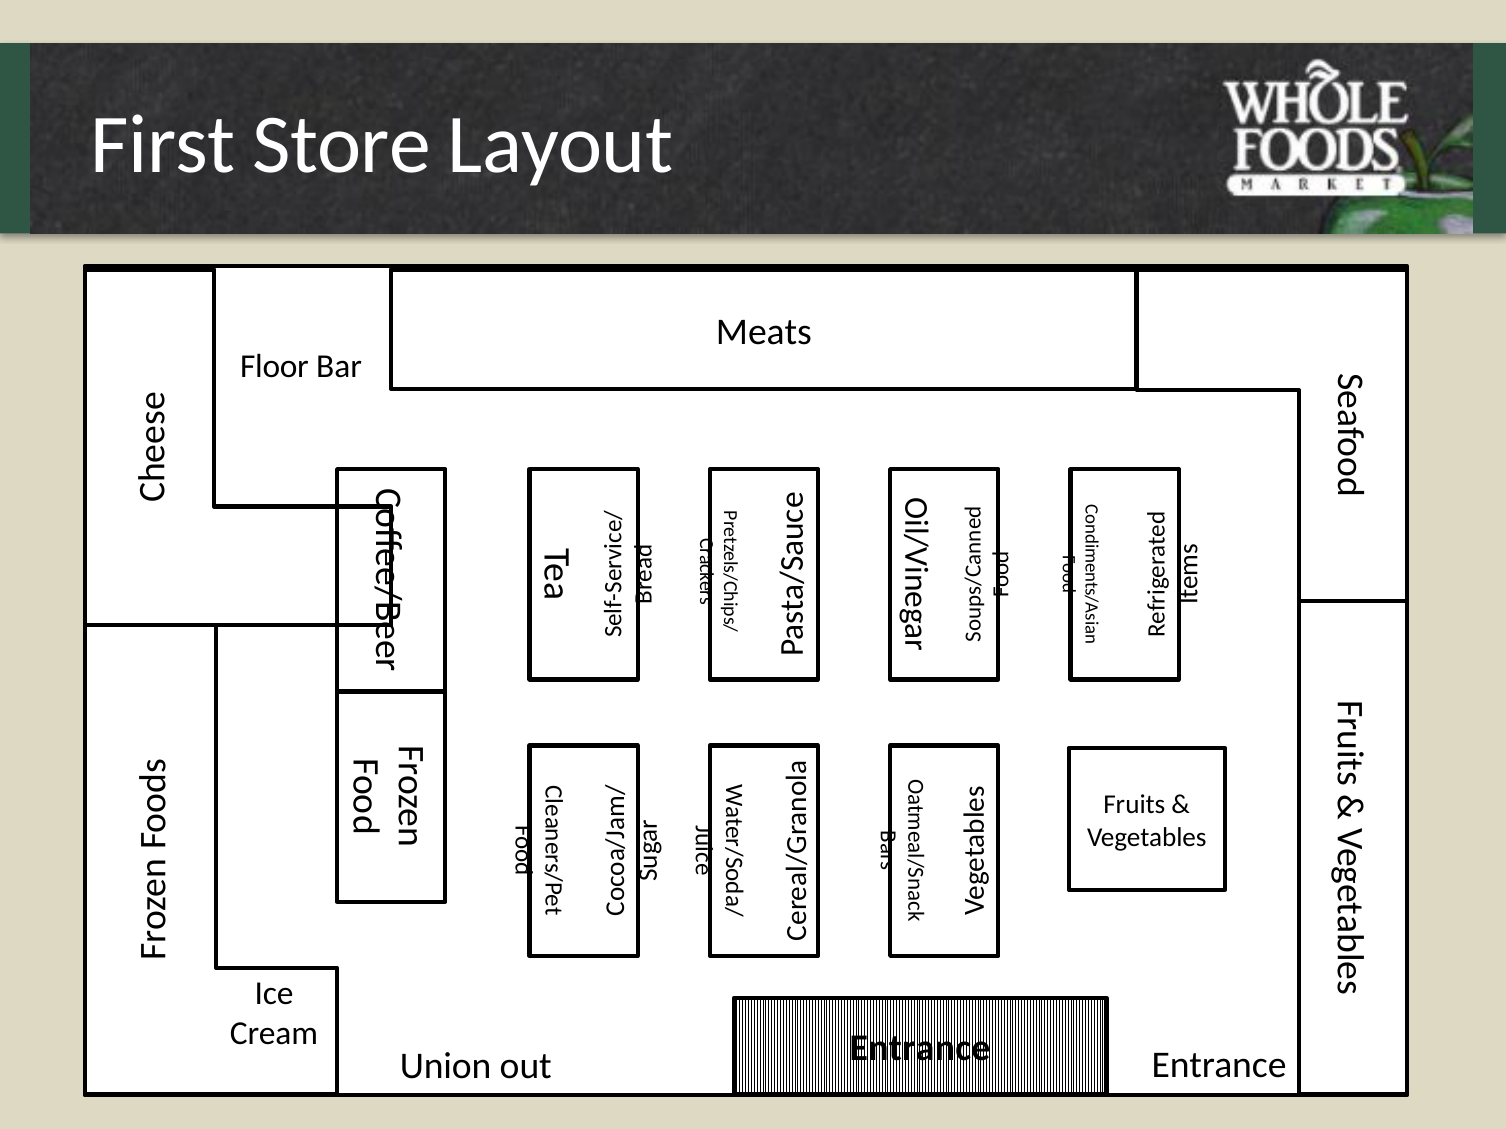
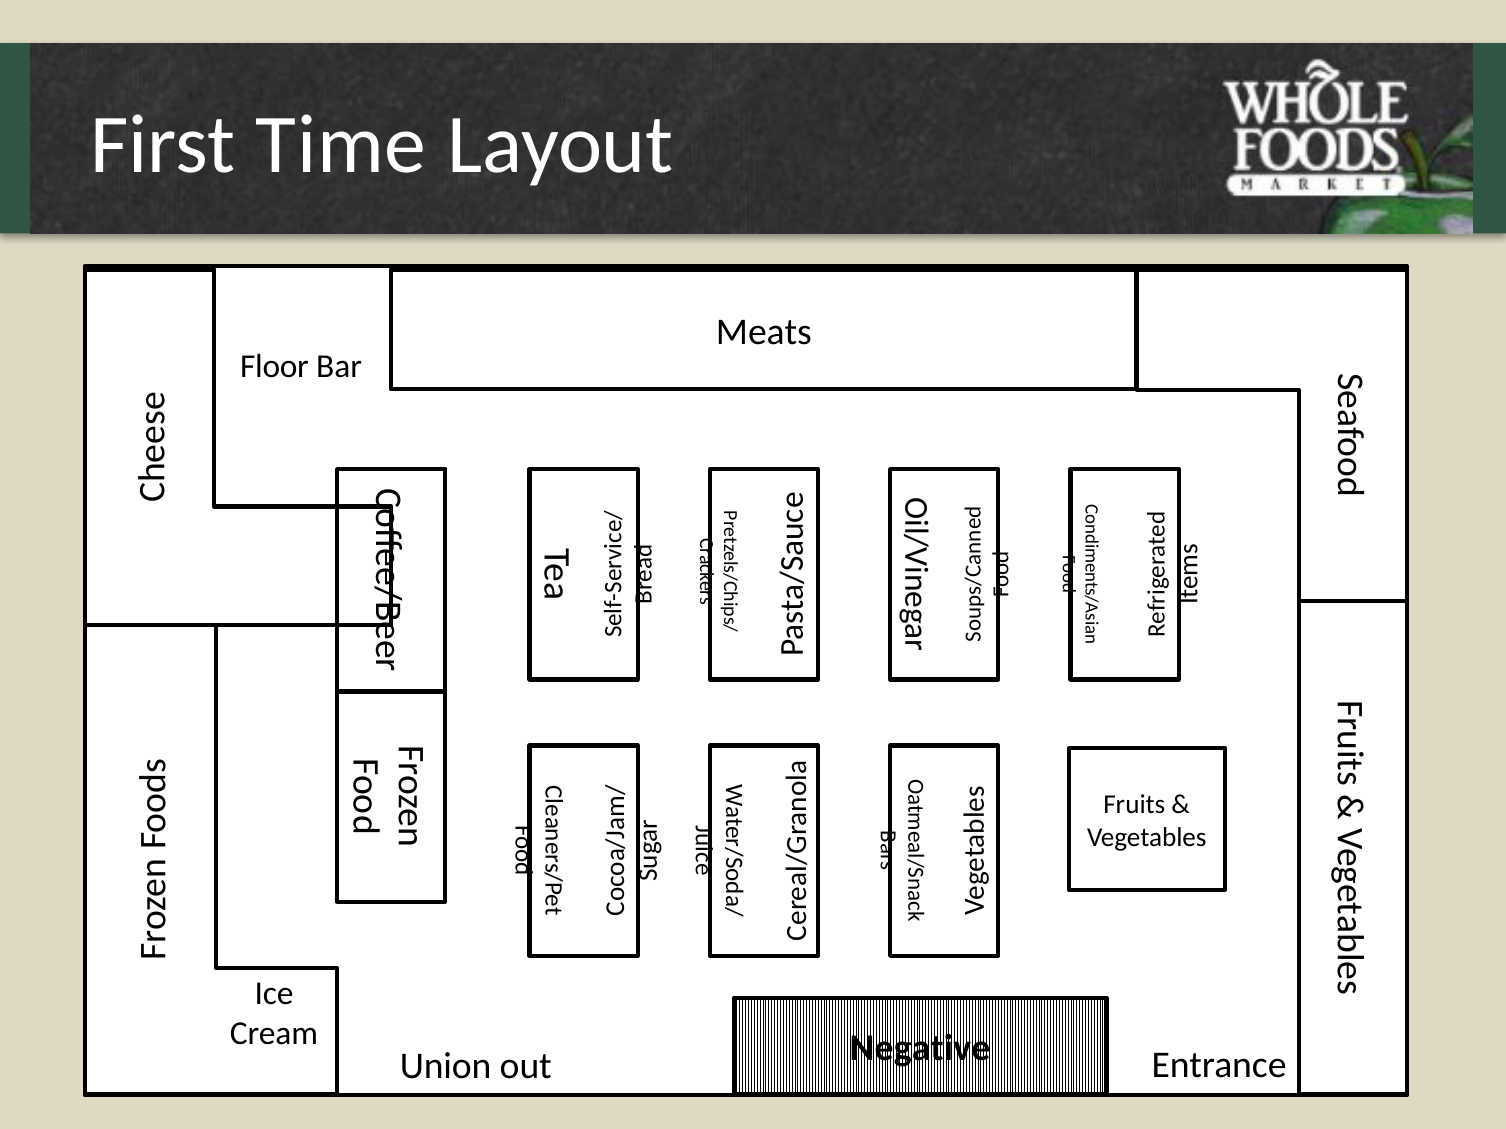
Store: Store -> Time
Entrance at (920, 1049): Entrance -> Negative
